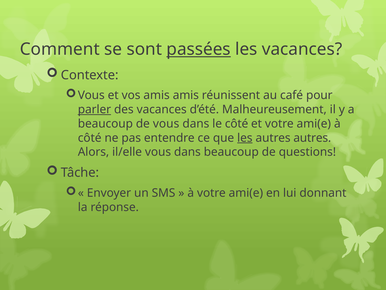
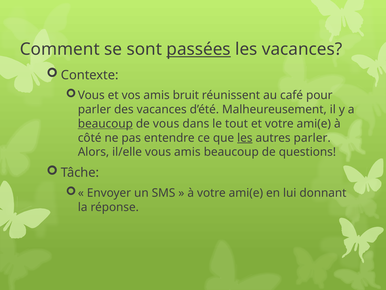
amis amis: amis -> bruit
parler at (94, 109) underline: present -> none
beaucoup at (105, 123) underline: none -> present
le côté: côté -> tout
autres autres: autres -> parler
il/elle vous dans: dans -> amis
